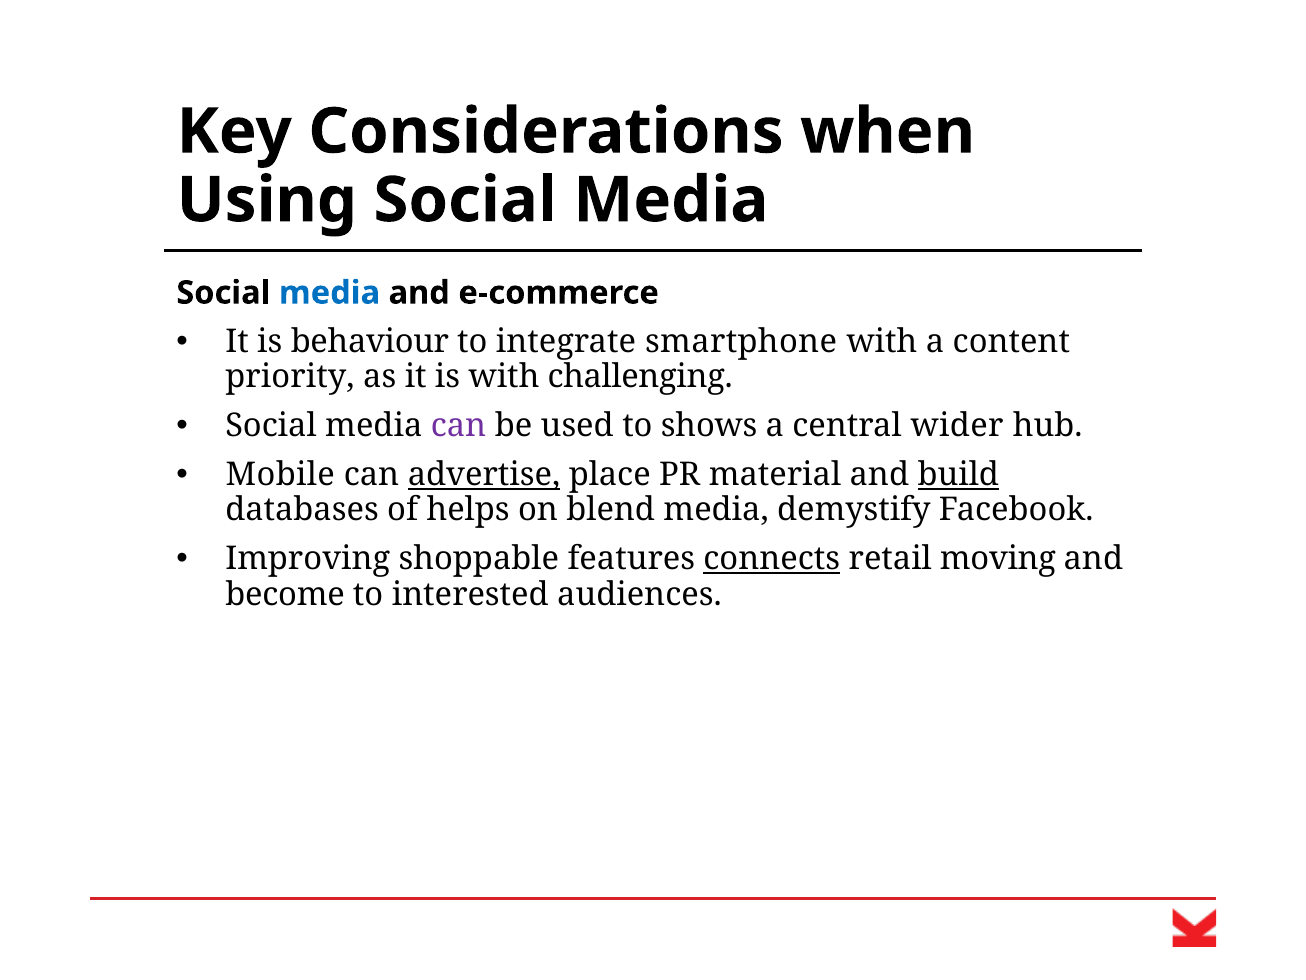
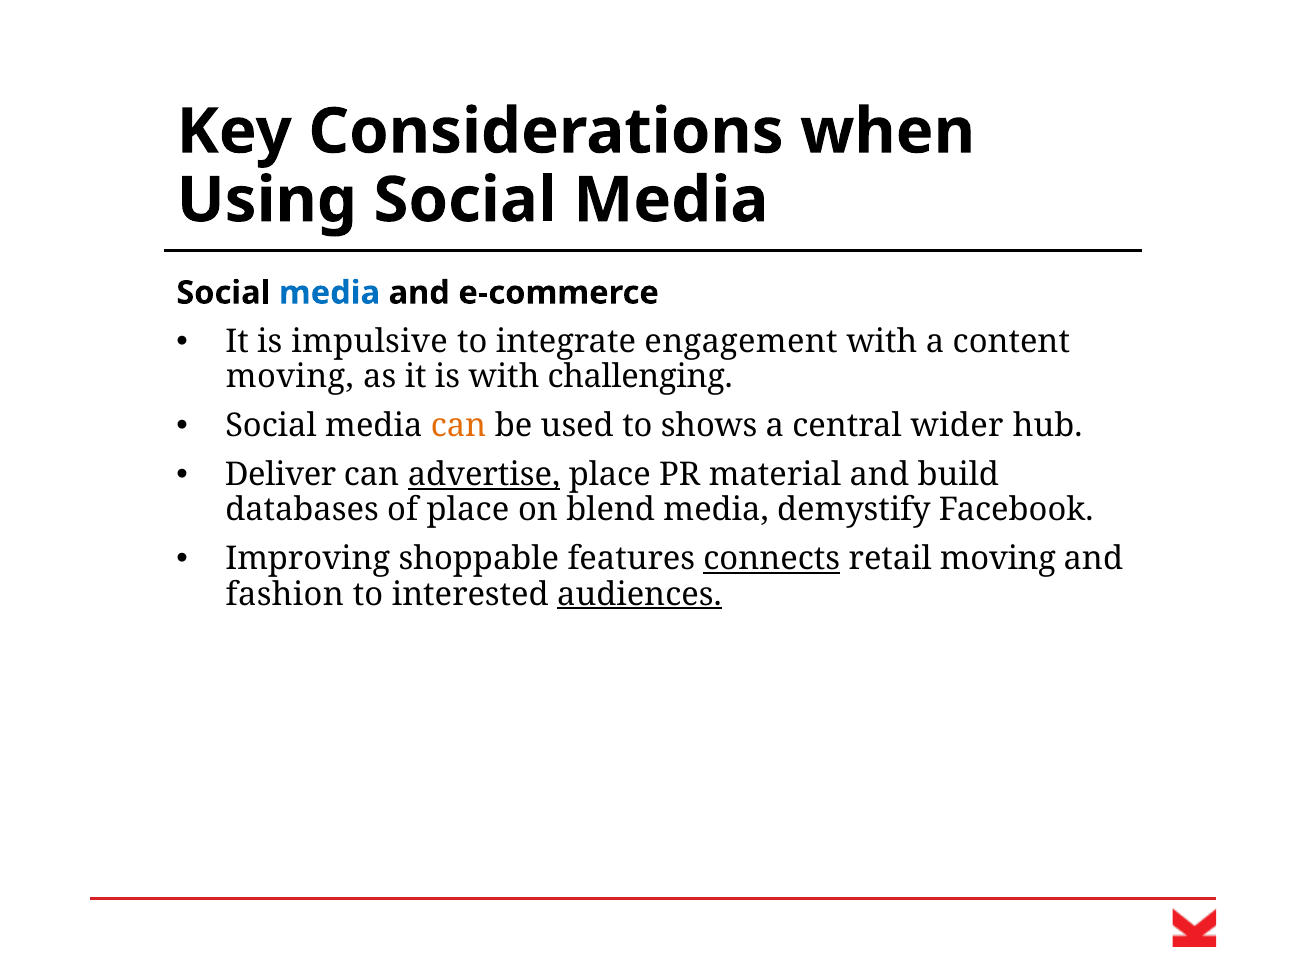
behaviour: behaviour -> impulsive
smartphone: smartphone -> engagement
priority at (290, 377): priority -> moving
can at (459, 426) colour: purple -> orange
Mobile: Mobile -> Deliver
build underline: present -> none
of helps: helps -> place
become: become -> fashion
audiences underline: none -> present
